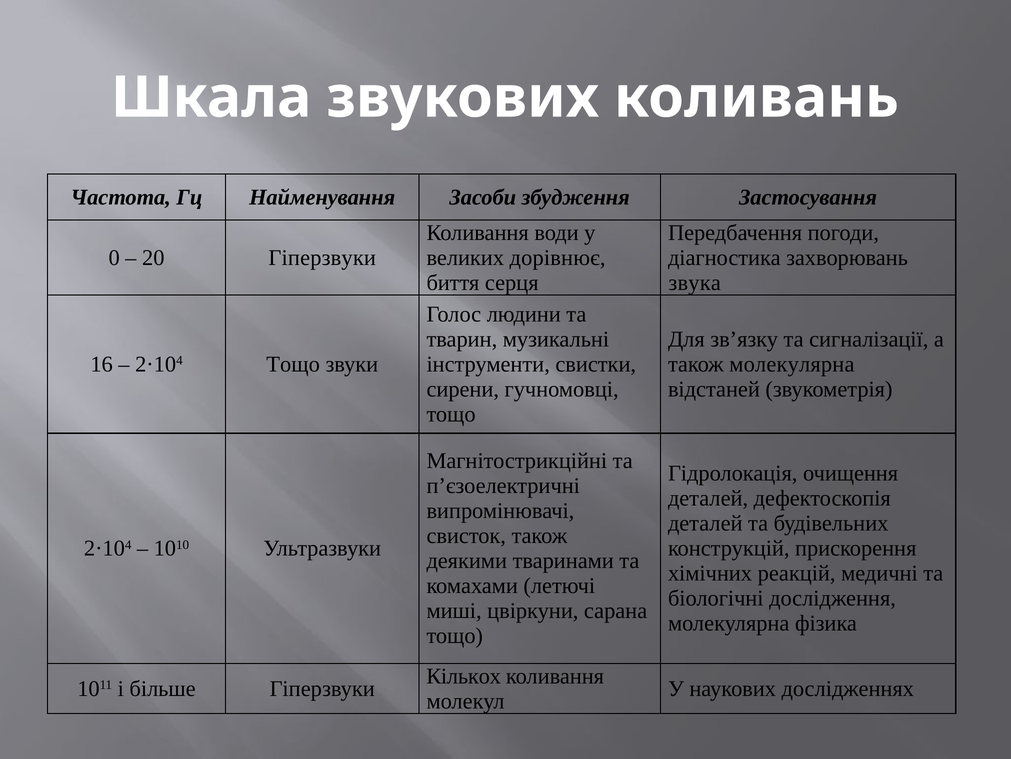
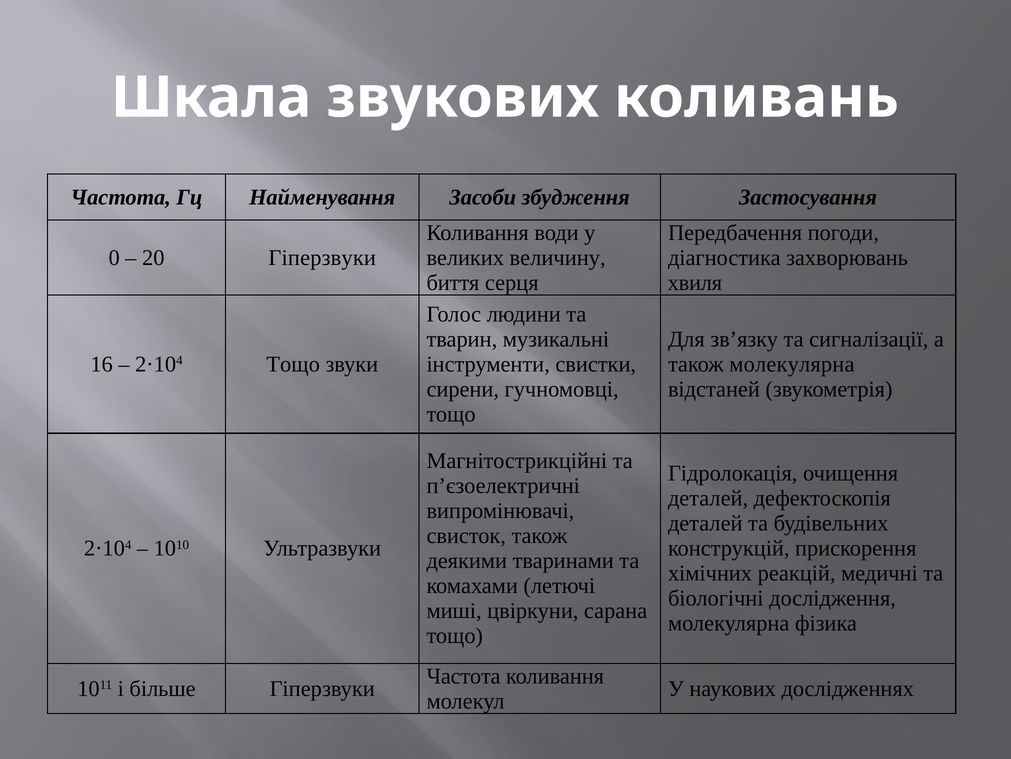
дорівнює: дорівнює -> величину
звука: звука -> хвиля
Кількох at (464, 675): Кількох -> Частота
